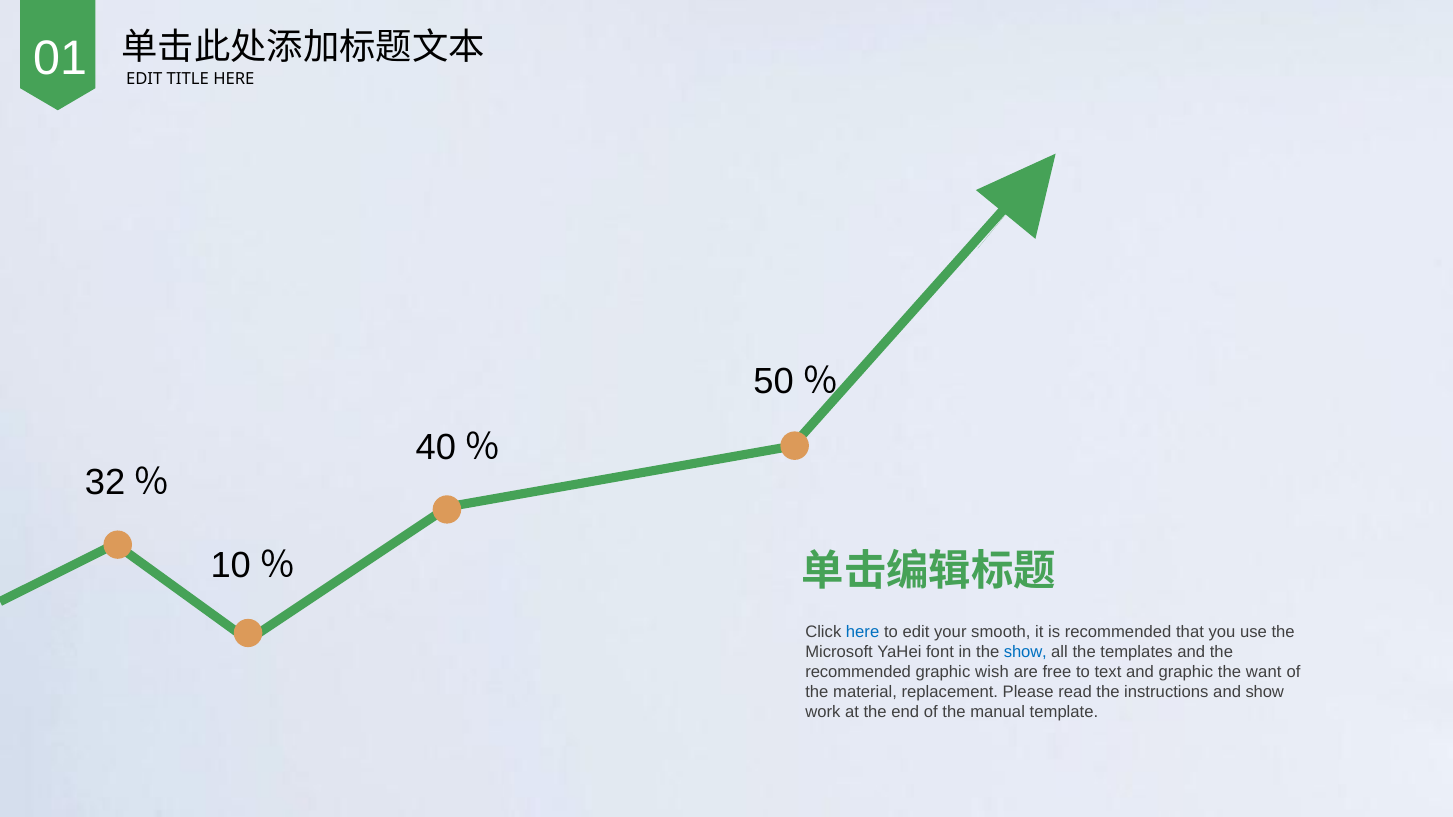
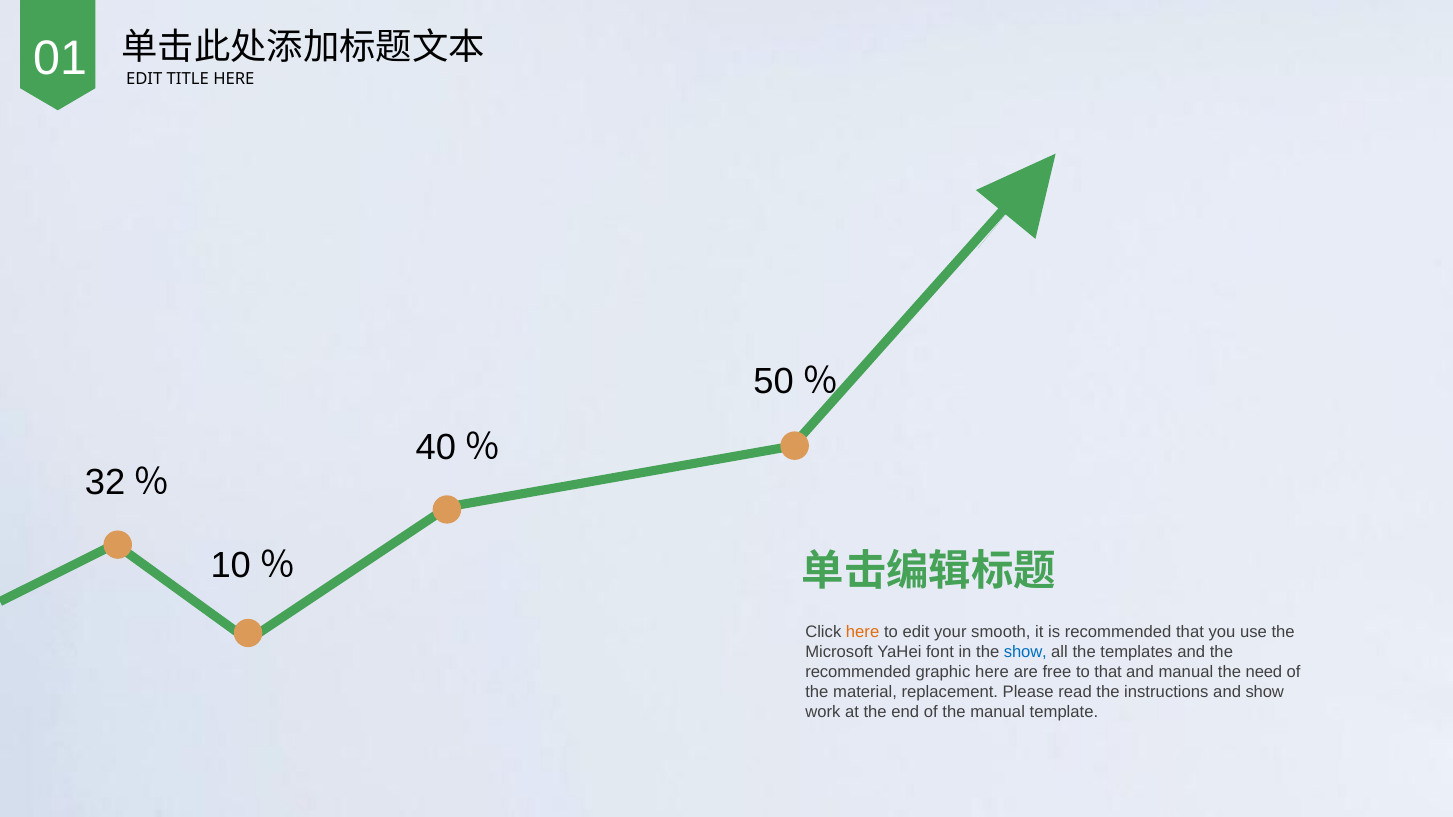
here at (863, 632) colour: blue -> orange
graphic wish: wish -> here
to text: text -> that
and graphic: graphic -> manual
want: want -> need
